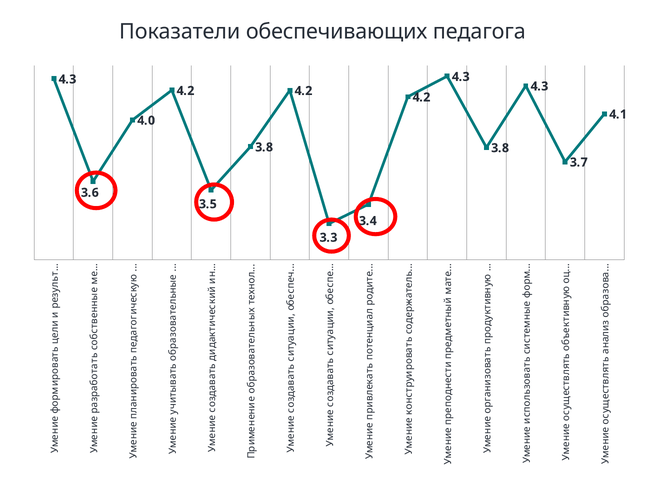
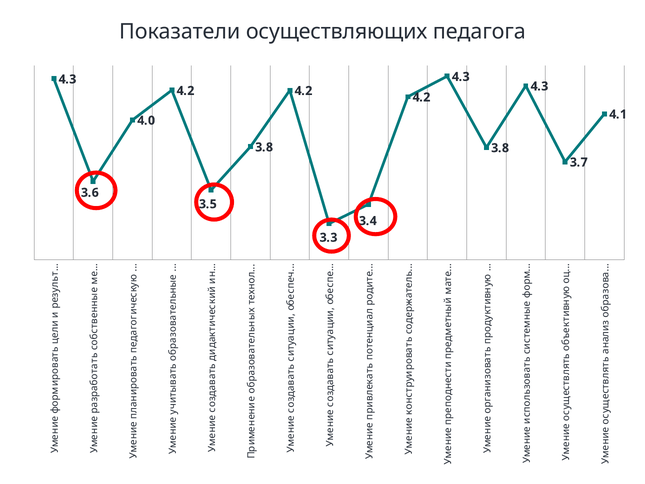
обеспечивающих: обеспечивающих -> осуществляющих
